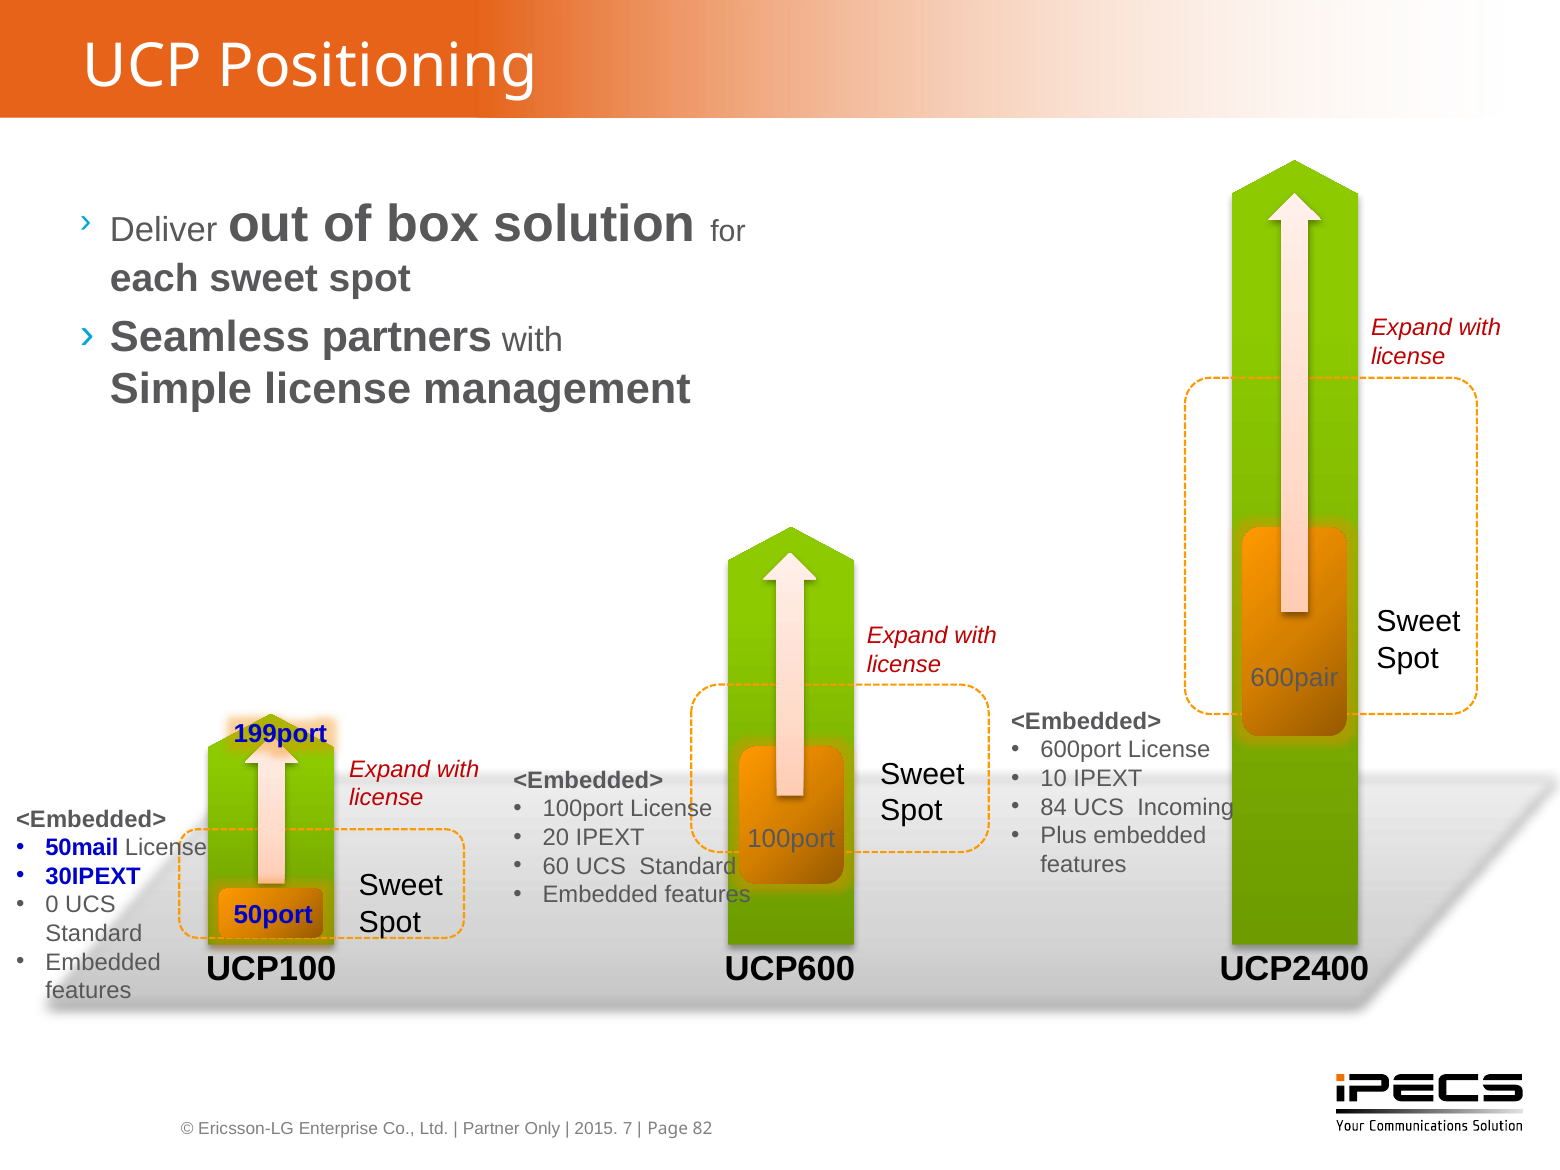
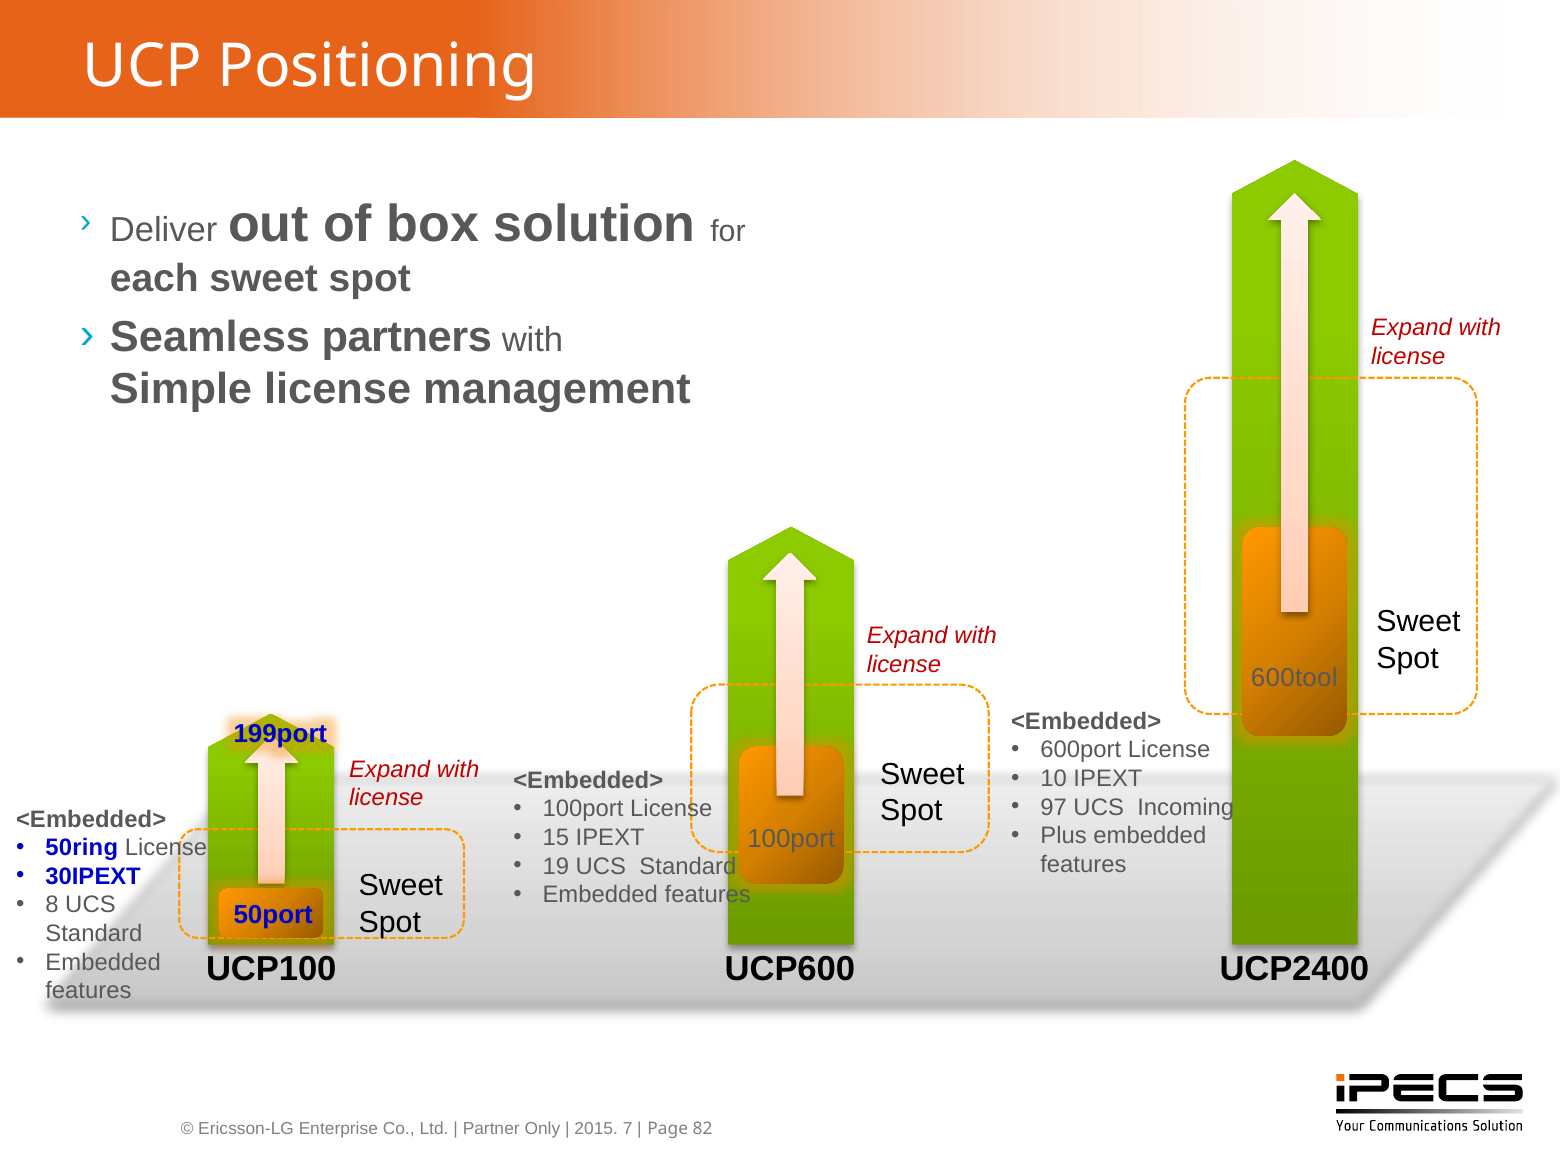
600pair: 600pair -> 600tool
84: 84 -> 97
20: 20 -> 15
50mail: 50mail -> 50ring
60: 60 -> 19
0: 0 -> 8
